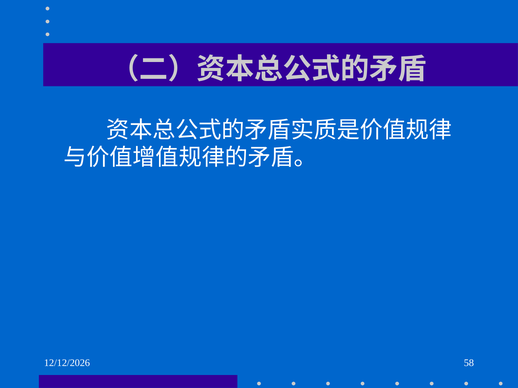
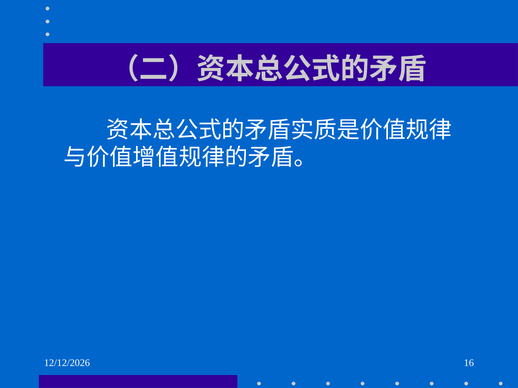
58: 58 -> 16
